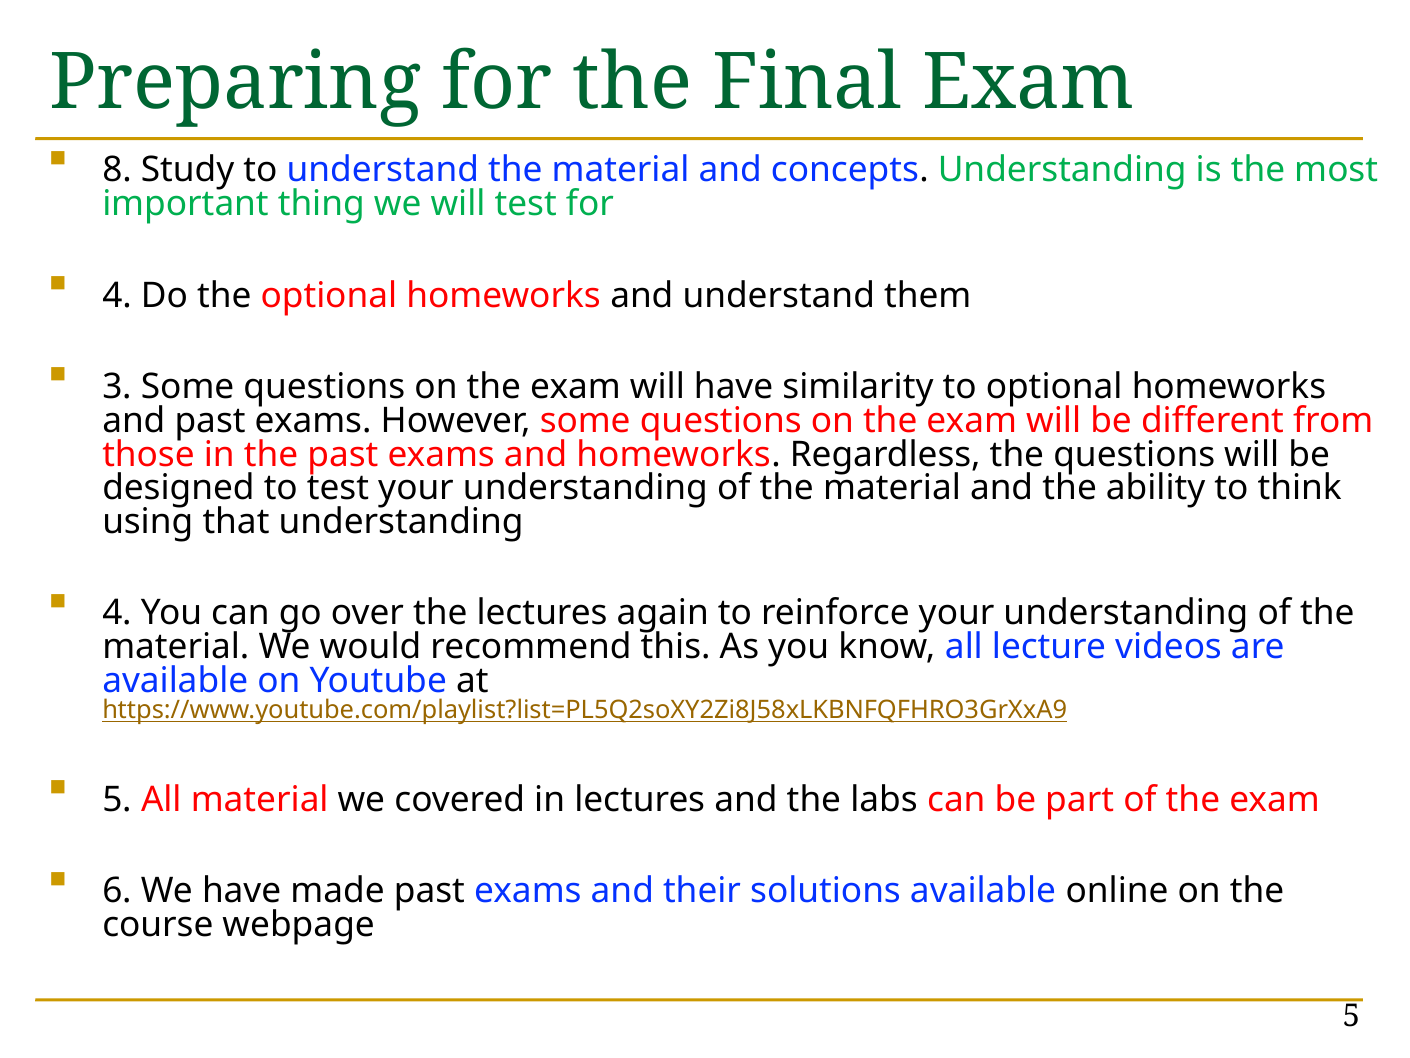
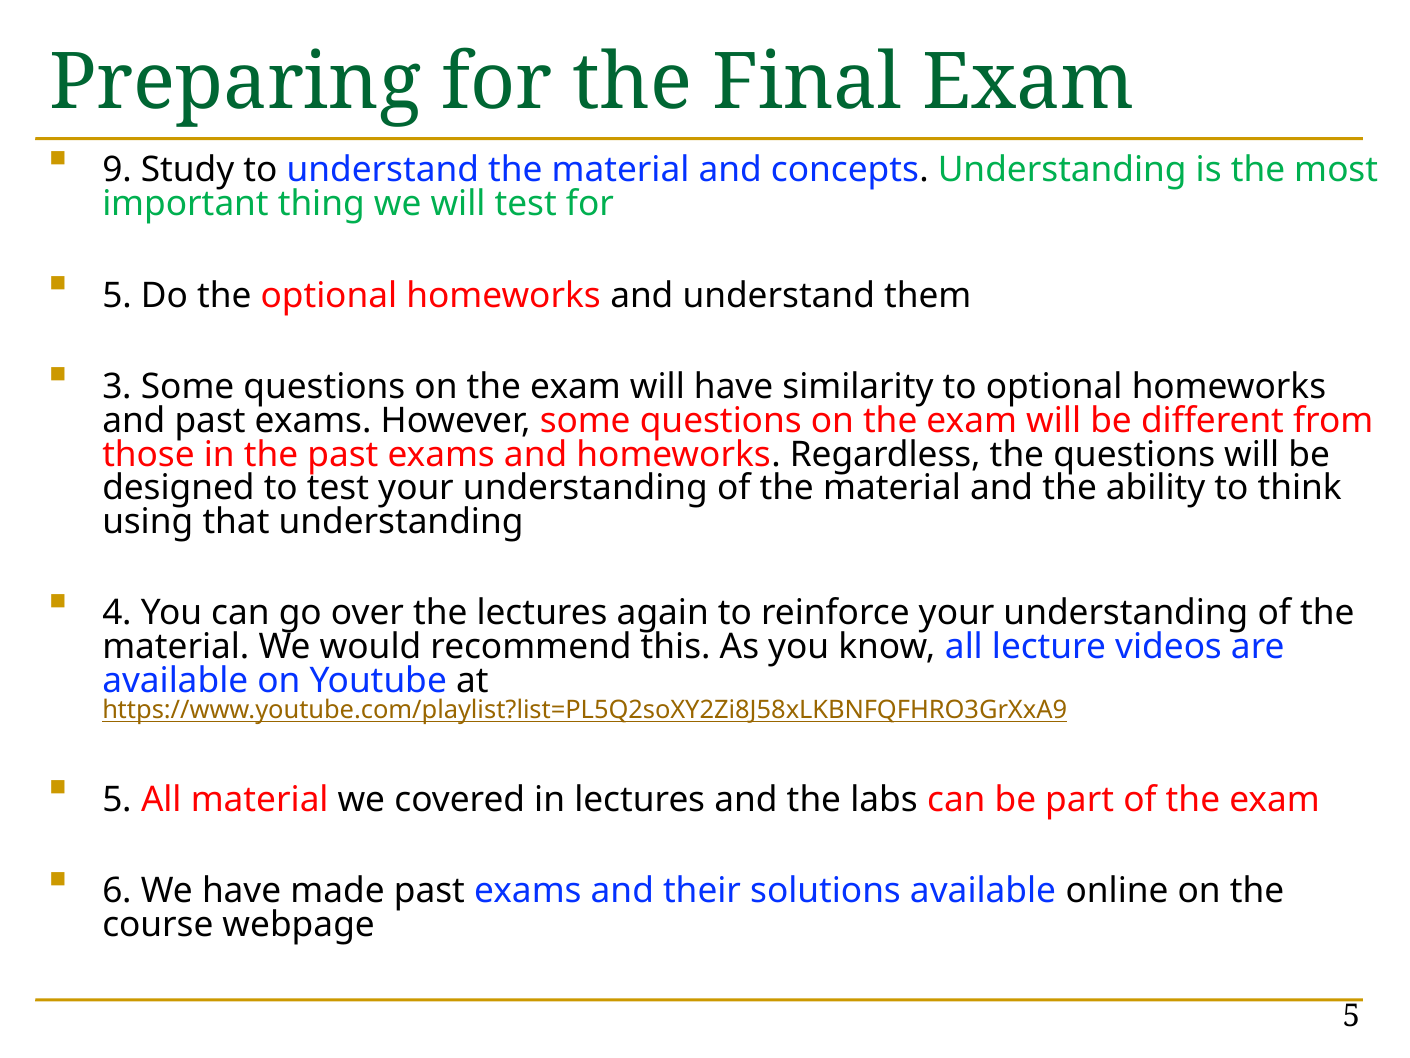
8: 8 -> 9
4 at (117, 295): 4 -> 5
